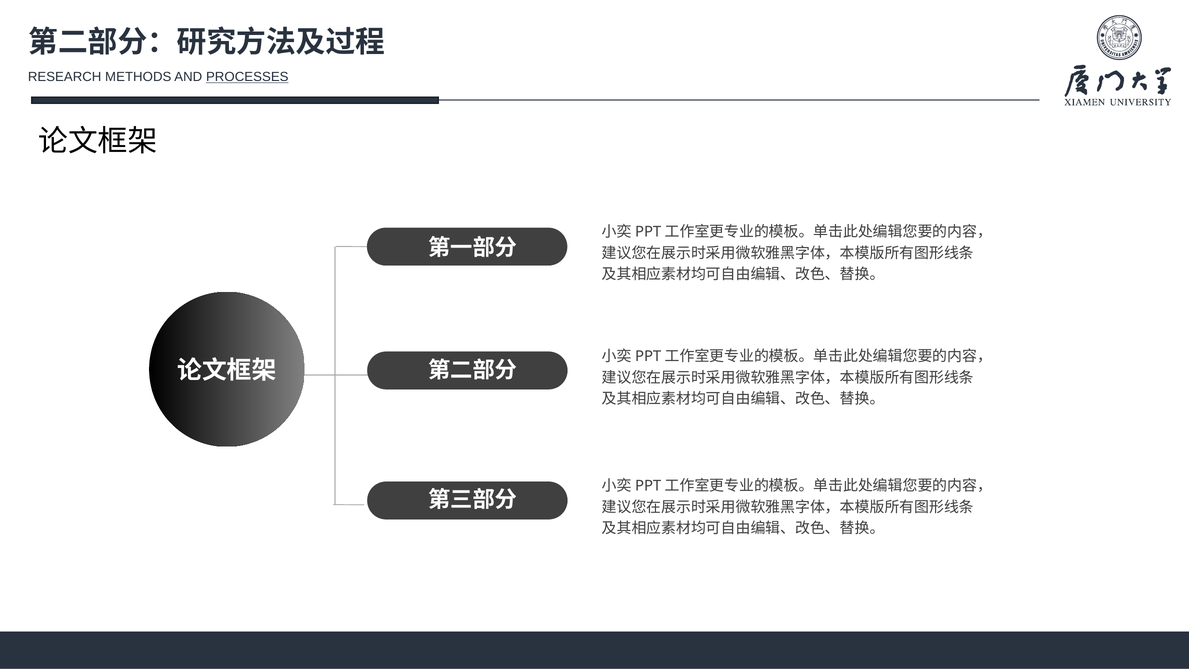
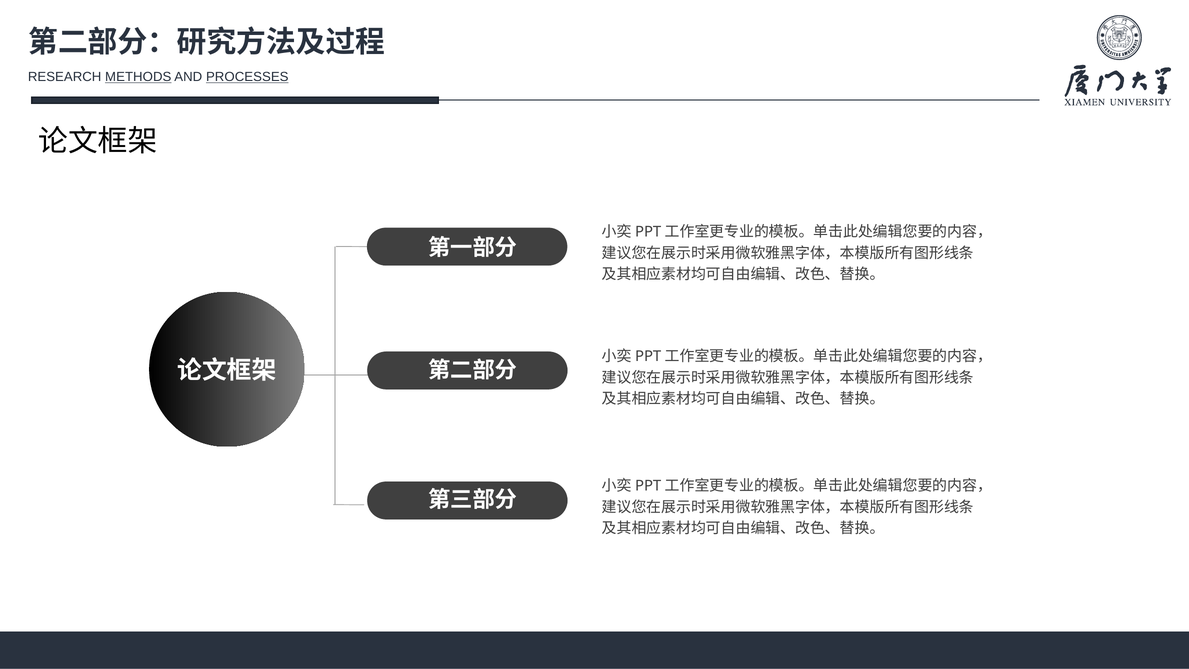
METHODS underline: none -> present
